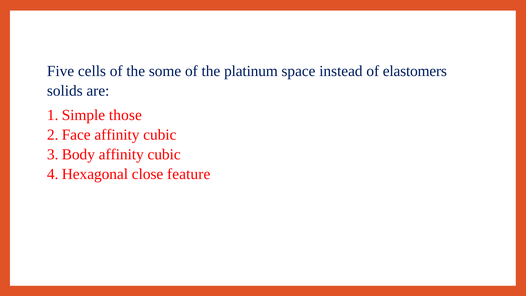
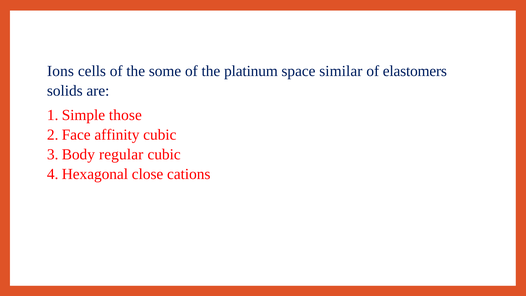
Five: Five -> Ions
instead: instead -> similar
affinity at (121, 154): affinity -> regular
feature: feature -> cations
